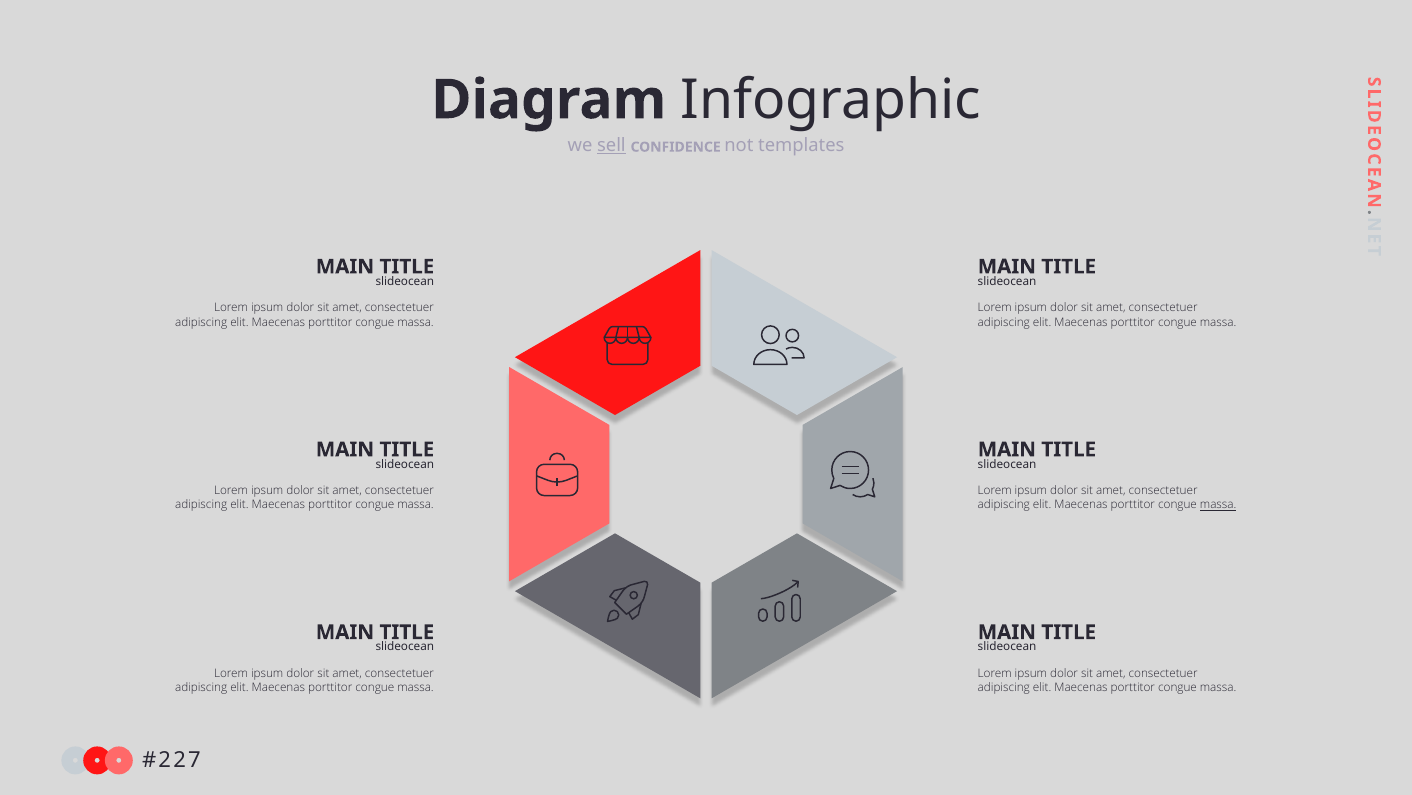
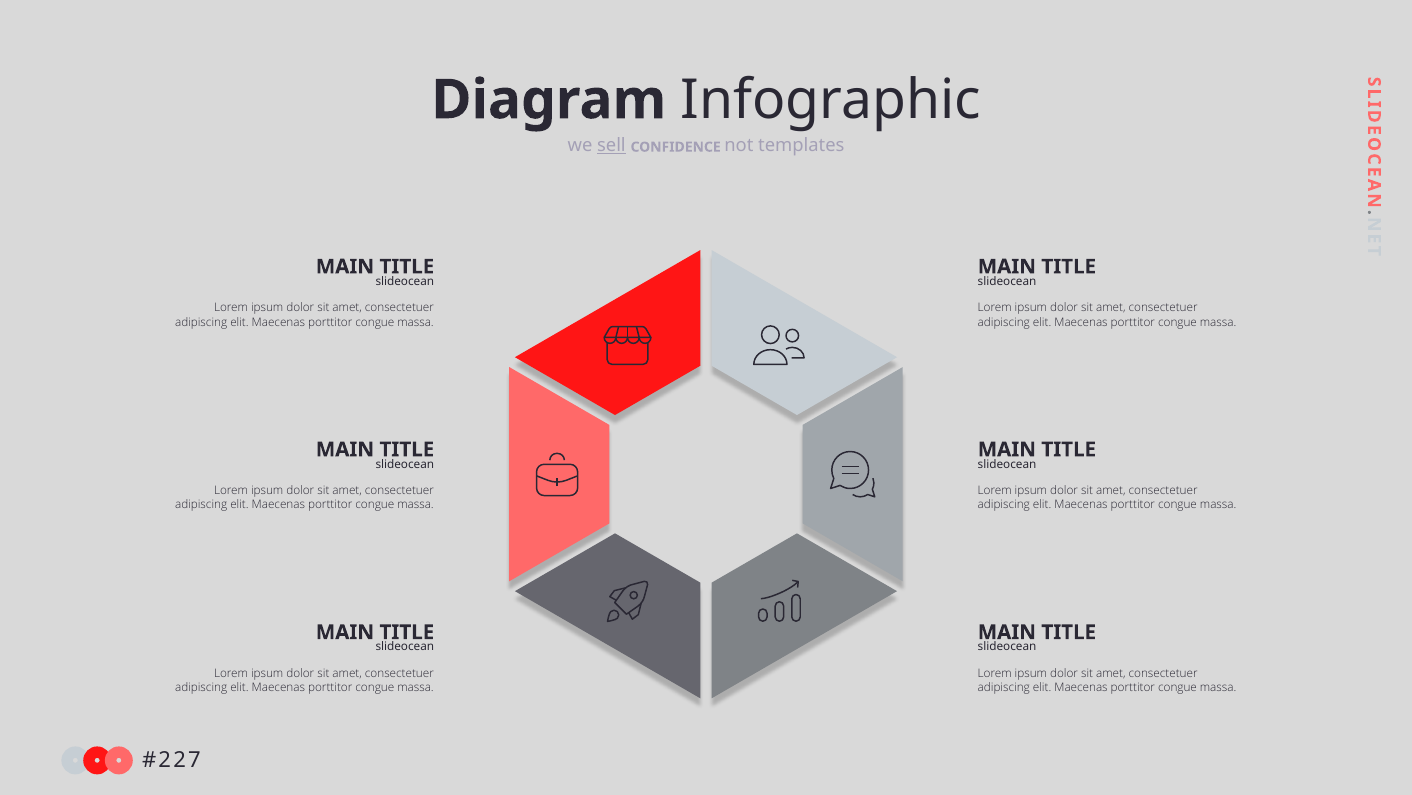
massa at (1218, 505) underline: present -> none
